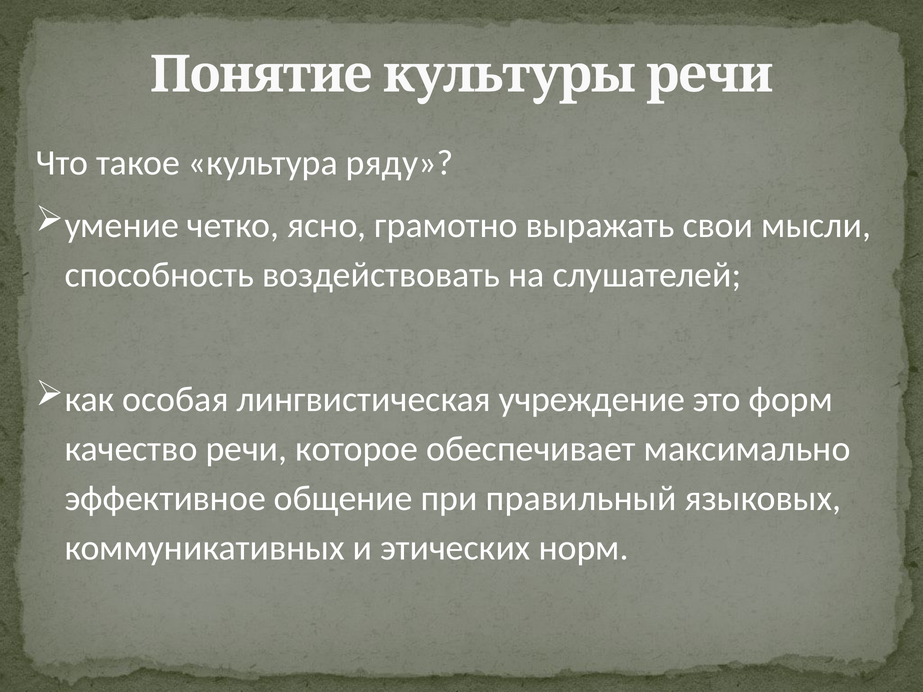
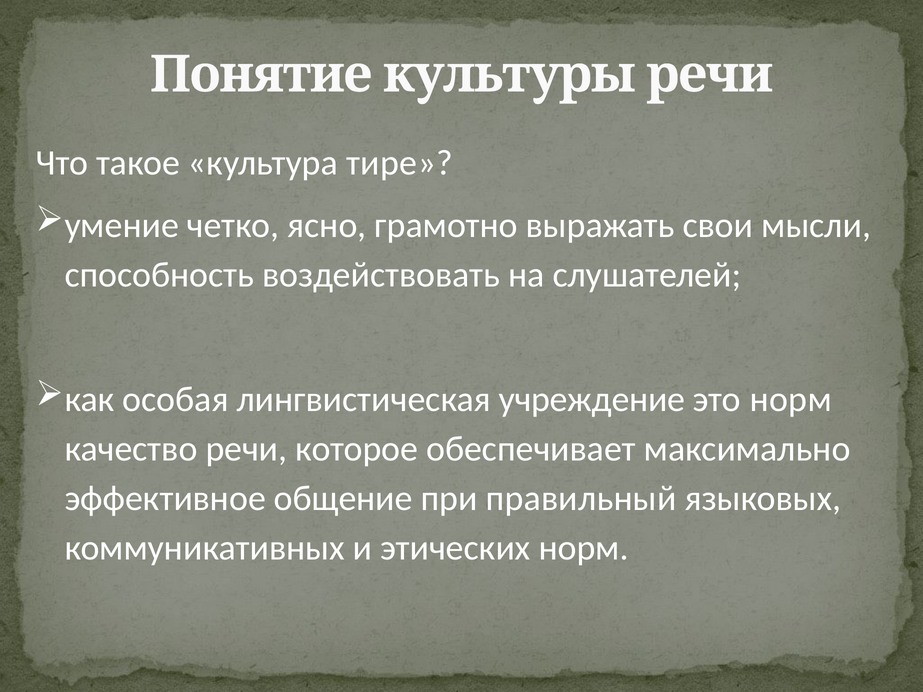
ряду: ряду -> тире
это форм: форм -> норм
